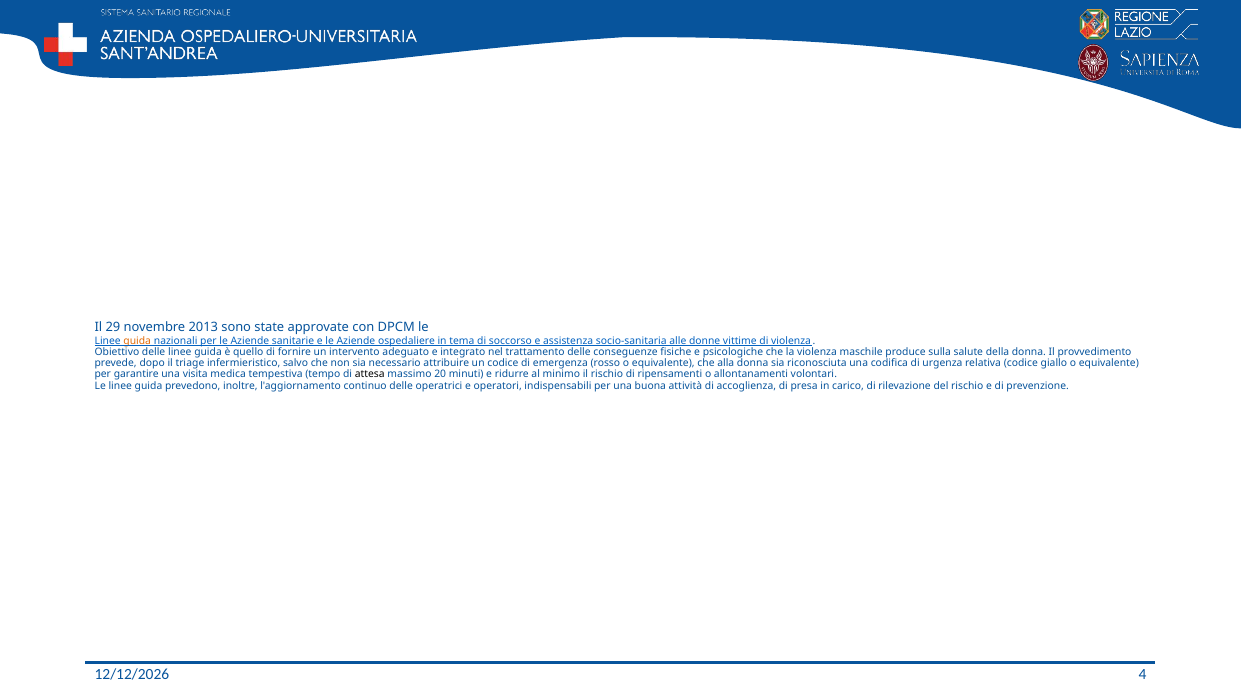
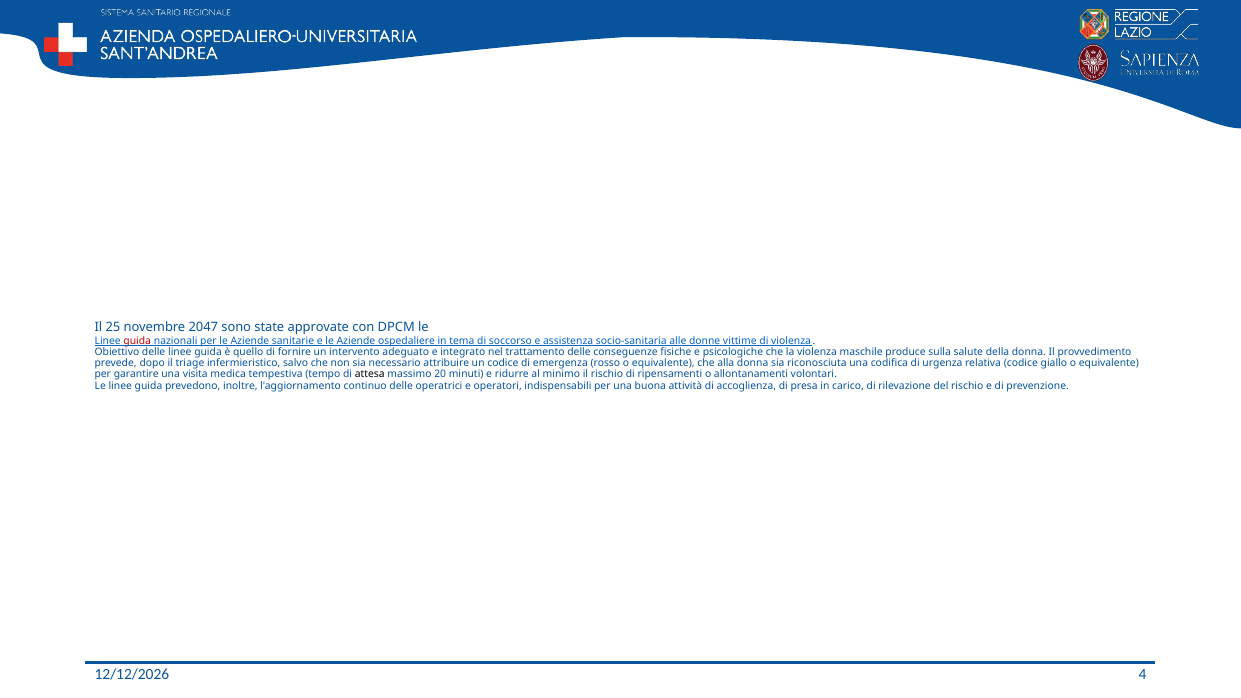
29: 29 -> 25
2013: 2013 -> 2047
guida at (137, 341) colour: orange -> red
